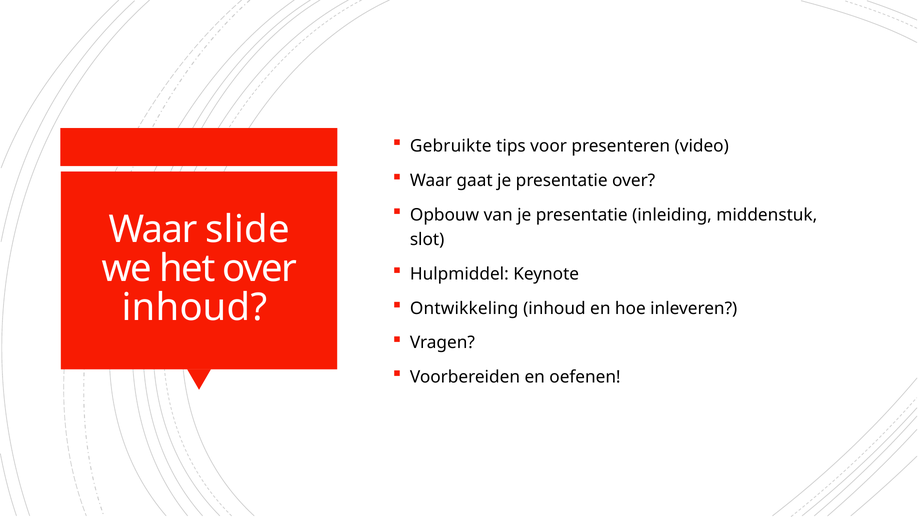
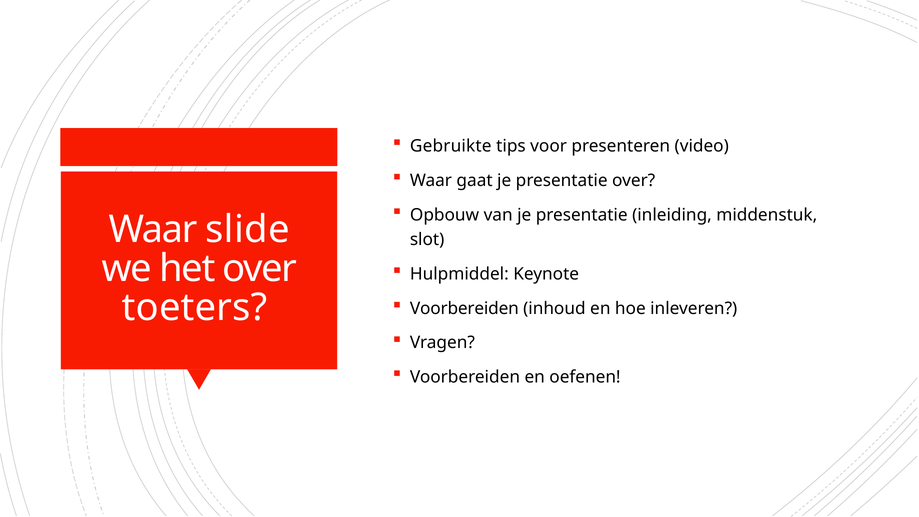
inhoud at (195, 308): inhoud -> toeters
Ontwikkeling at (464, 308): Ontwikkeling -> Voorbereiden
